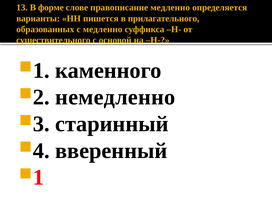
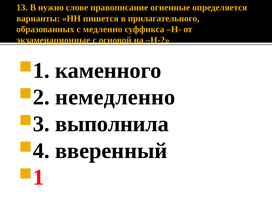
форме: форме -> нужно
правописание медленно: медленно -> огненные
существительного: существительного -> экзаменационные
старинный: старинный -> выполнила
